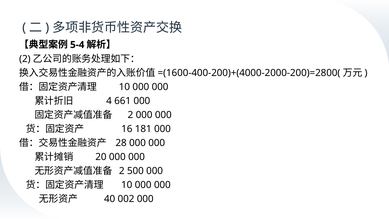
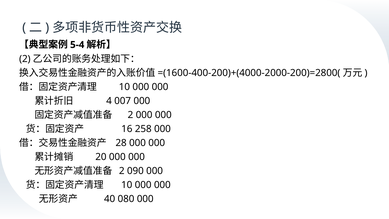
661: 661 -> 007
181: 181 -> 258
500: 500 -> 090
002: 002 -> 080
